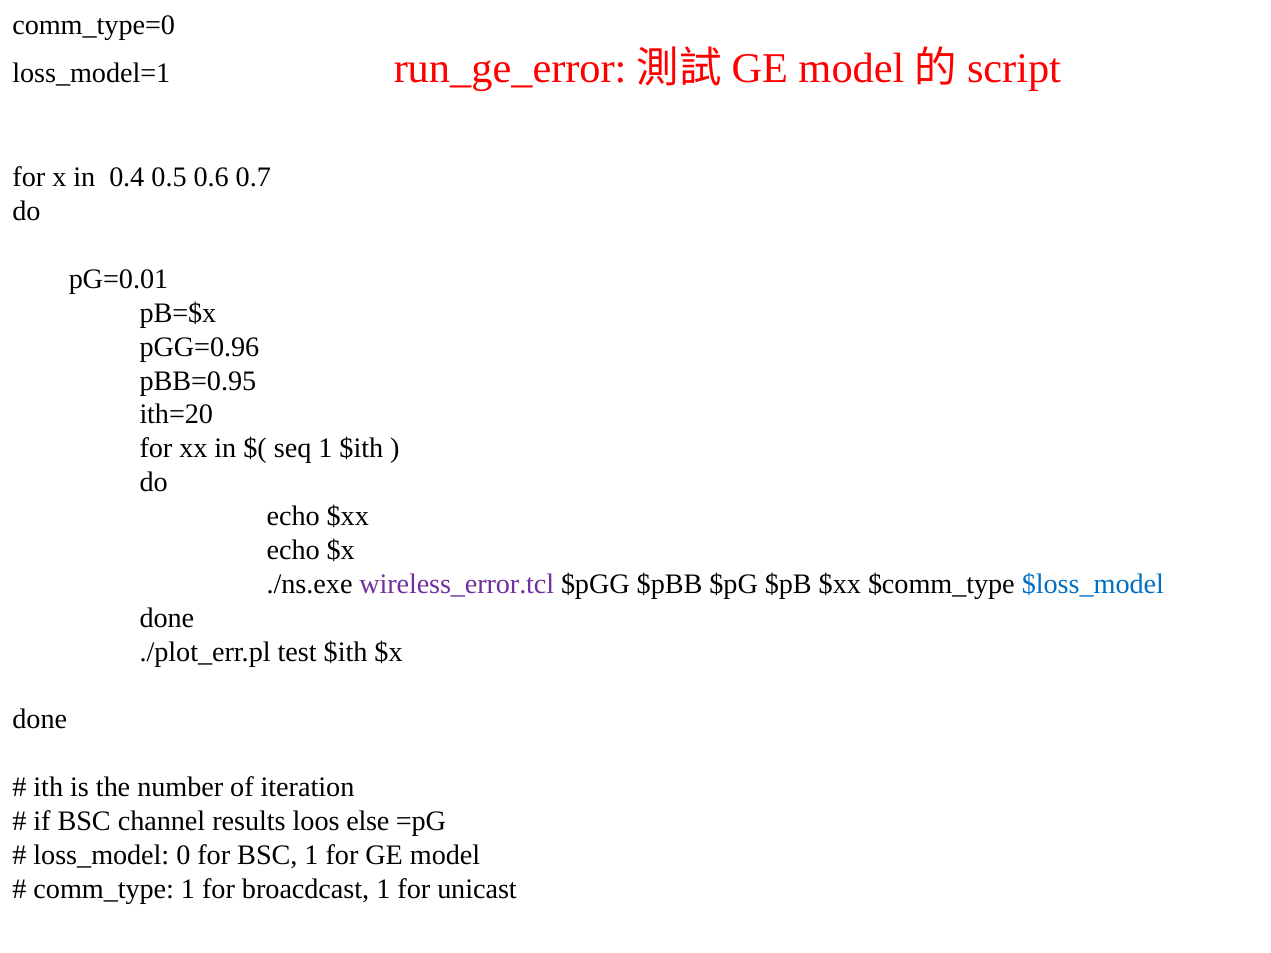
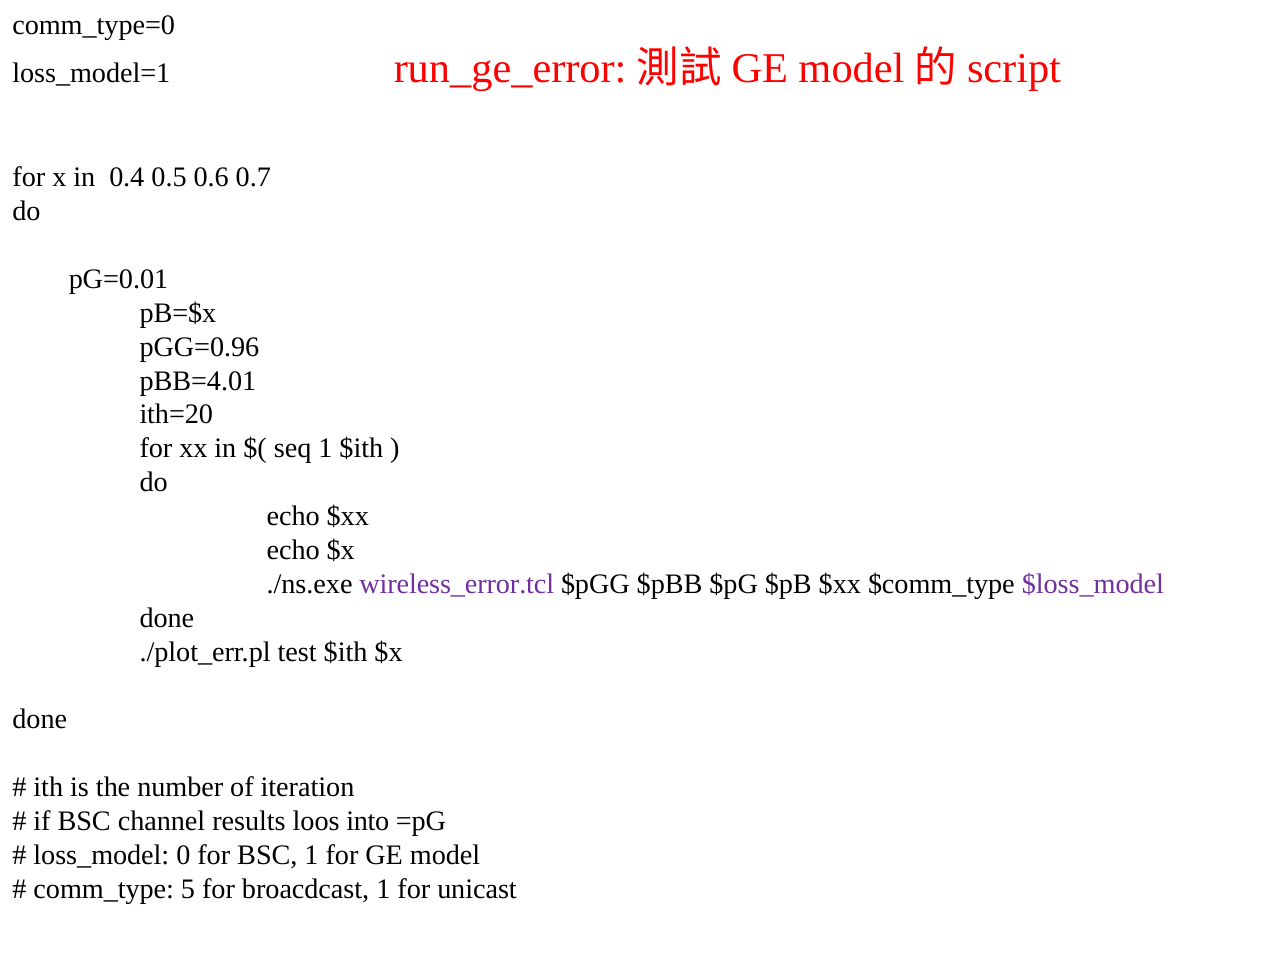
pBB=0.95: pBB=0.95 -> pBB=4.01
$loss_model colour: blue -> purple
else: else -> into
comm_type 1: 1 -> 5
